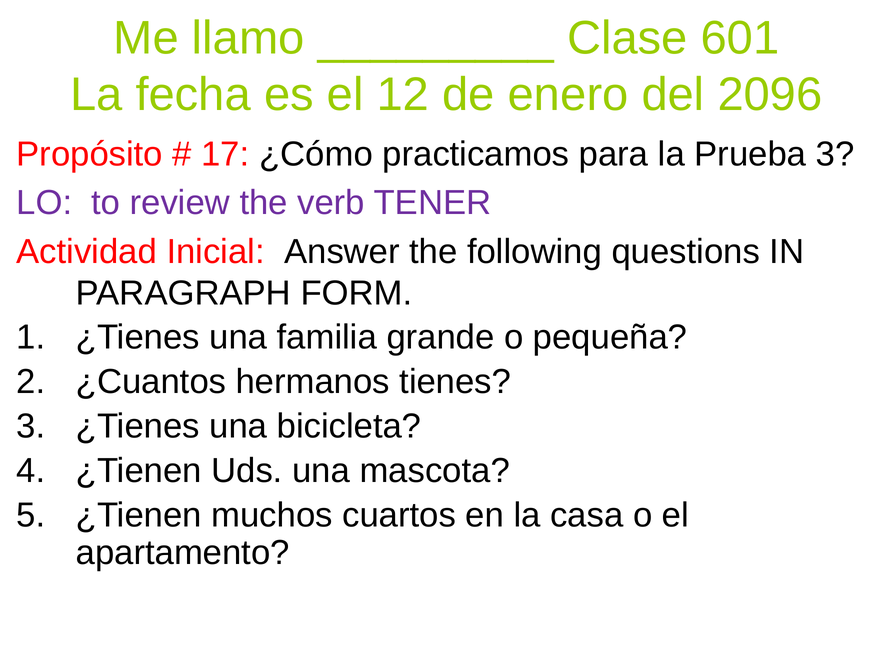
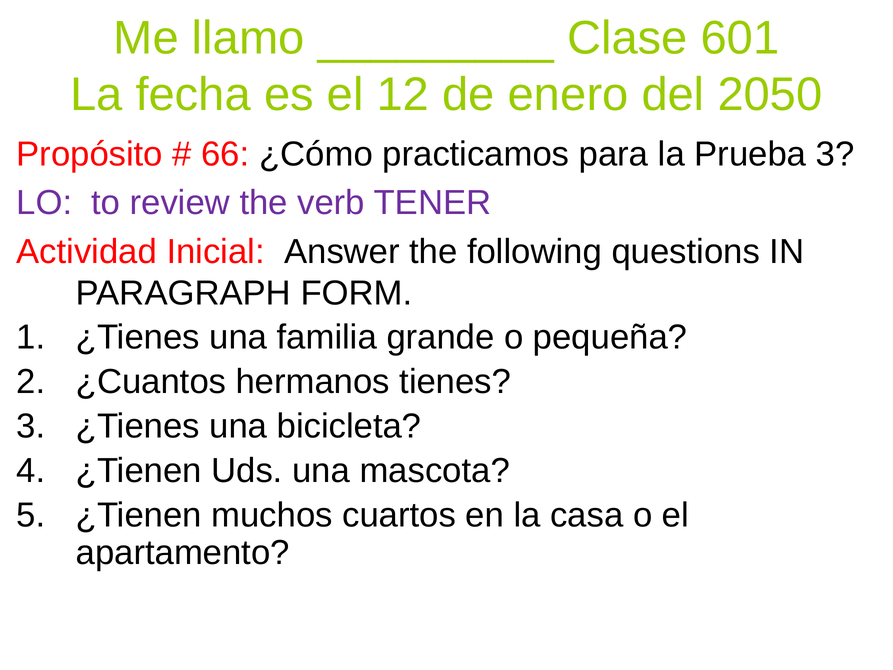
2096: 2096 -> 2050
17: 17 -> 66
